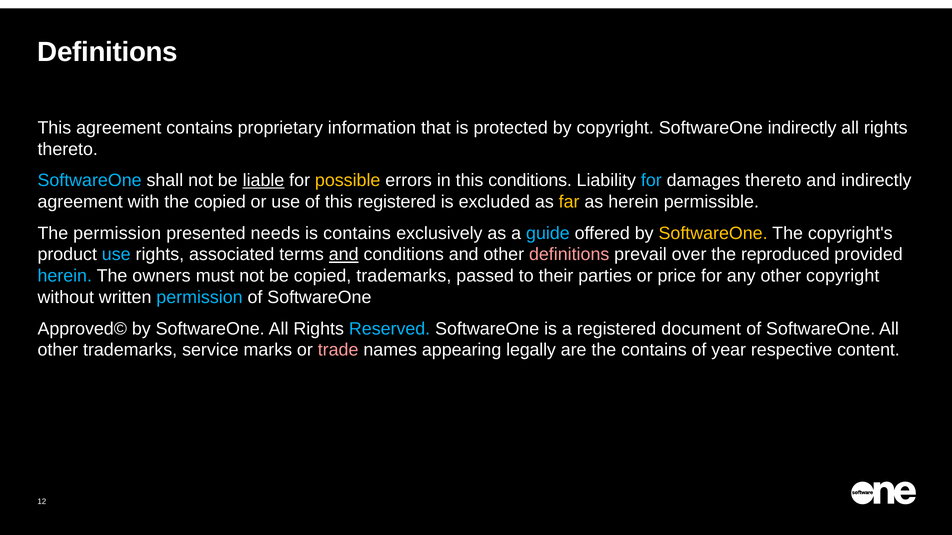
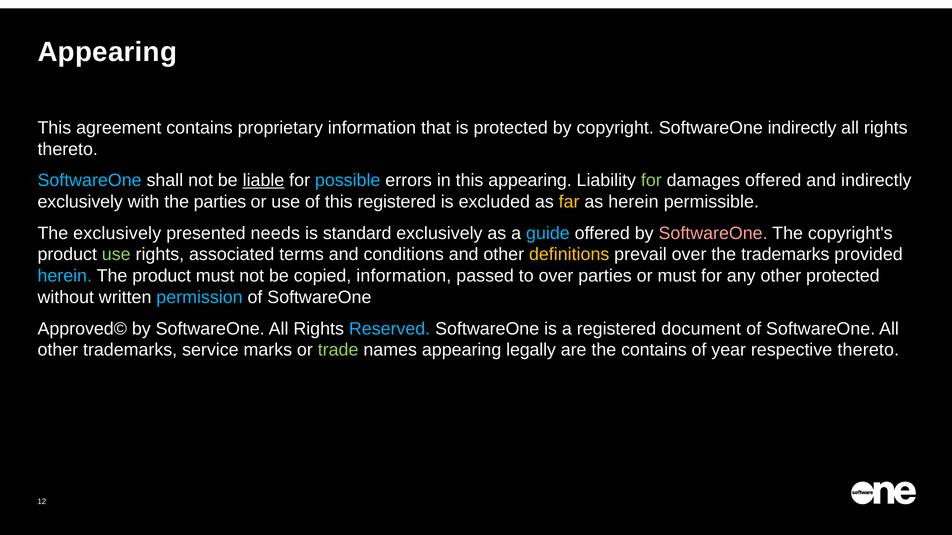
Definitions at (108, 52): Definitions -> Appearing
possible colour: yellow -> light blue
this conditions: conditions -> appearing
for at (651, 181) colour: light blue -> light green
damages thereto: thereto -> offered
agreement at (80, 202): agreement -> exclusively
the copied: copied -> parties
The permission: permission -> exclusively
is contains: contains -> standard
SoftwareOne at (713, 233) colour: yellow -> pink
use at (116, 255) colour: light blue -> light green
and at (344, 255) underline: present -> none
definitions at (569, 255) colour: pink -> yellow
the reproduced: reproduced -> trademarks
The owners: owners -> product
copied trademarks: trademarks -> information
to their: their -> over
or price: price -> must
other copyright: copyright -> protected
trade colour: pink -> light green
respective content: content -> thereto
